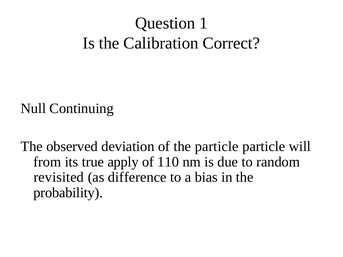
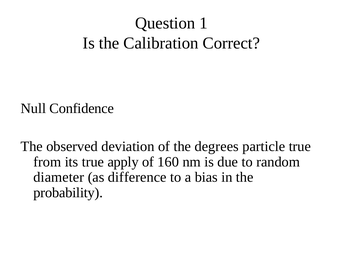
Continuing: Continuing -> Confidence
the particle: particle -> degrees
particle will: will -> true
110: 110 -> 160
revisited: revisited -> diameter
